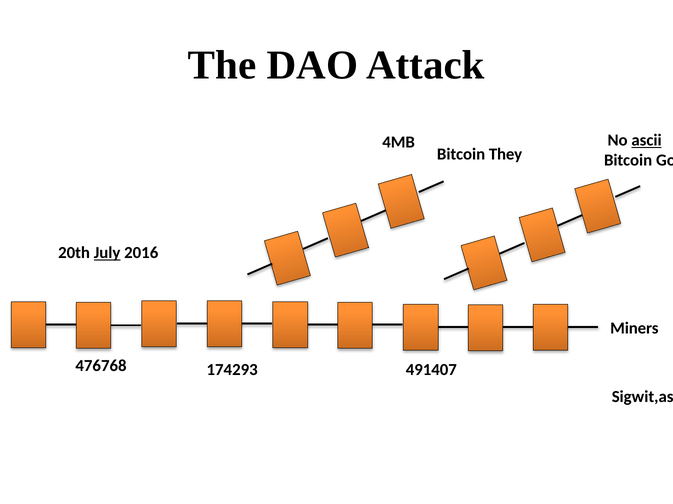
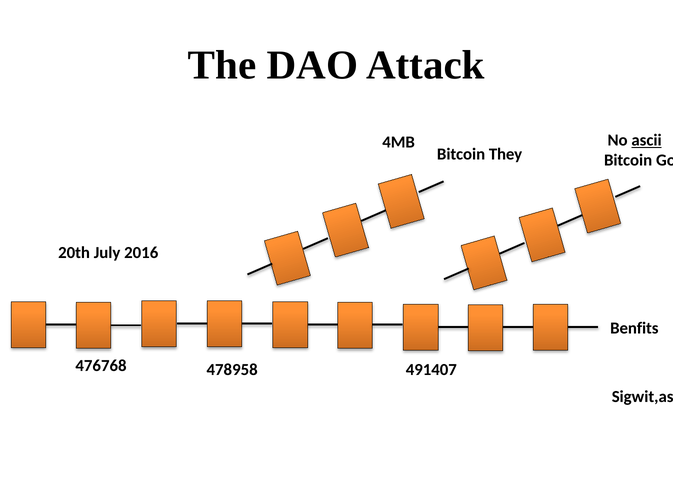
July underline: present -> none
Miners: Miners -> Benfits
174293: 174293 -> 478958
